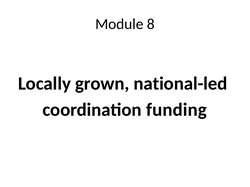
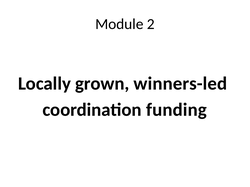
8: 8 -> 2
national-led: national-led -> winners-led
